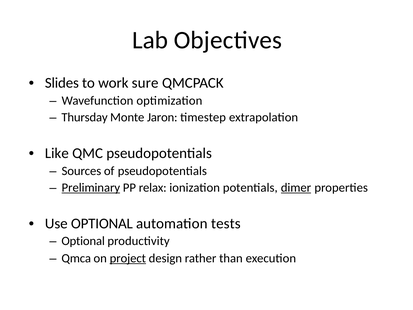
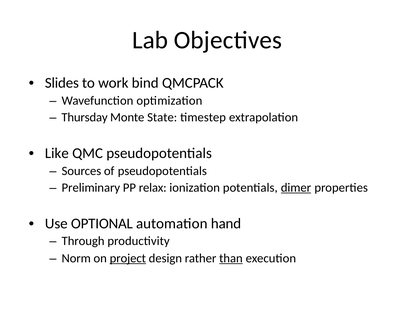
sure: sure -> bind
Jaron: Jaron -> State
Preliminary underline: present -> none
tests: tests -> hand
Optional at (83, 241): Optional -> Through
Qmca: Qmca -> Norm
than underline: none -> present
